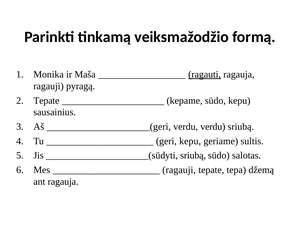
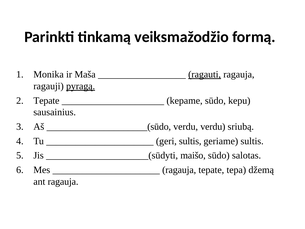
pyragą underline: none -> present
_____________________(geri: _____________________(geri -> _____________________(sūdo
geri kepu: kepu -> sultis
_____________________(sūdyti sriubą: sriubą -> maišo
ragauji at (179, 170): ragauji -> ragauja
